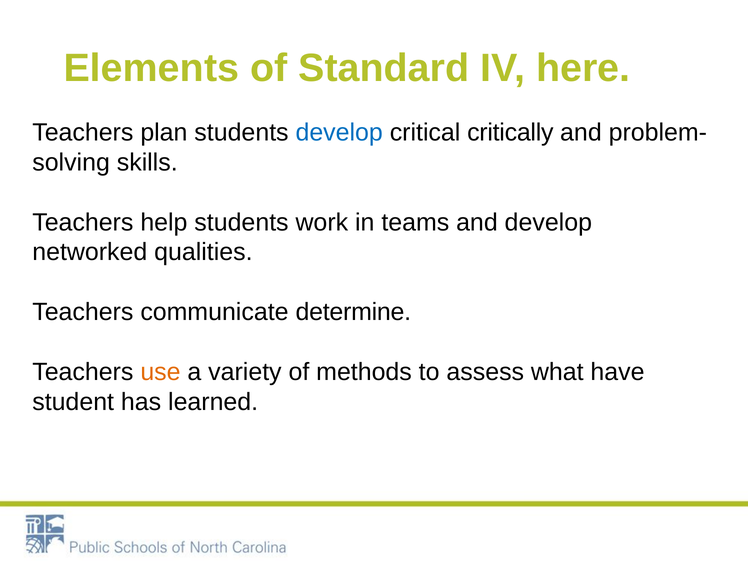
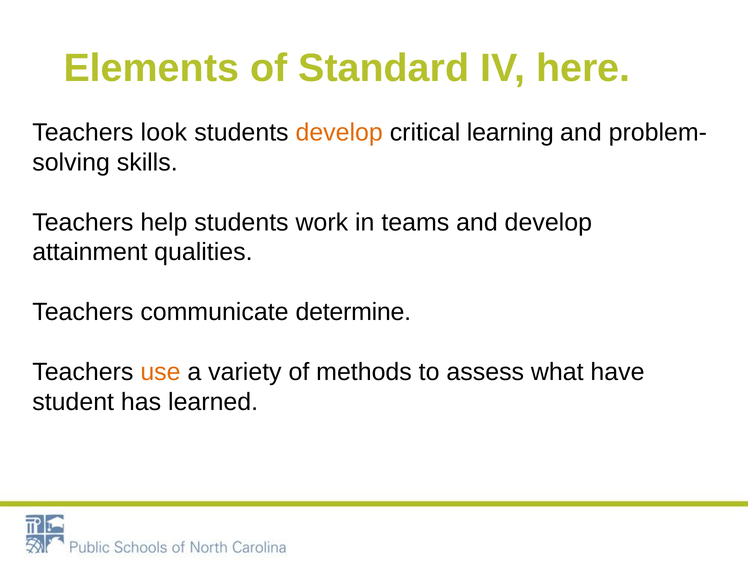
plan: plan -> look
develop at (339, 133) colour: blue -> orange
critically: critically -> learning
networked: networked -> attainment
